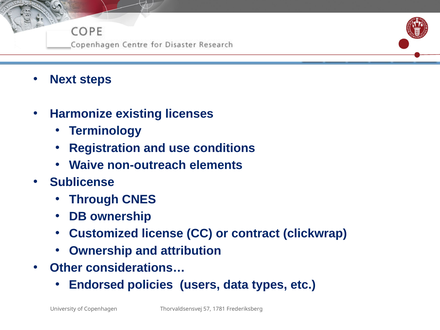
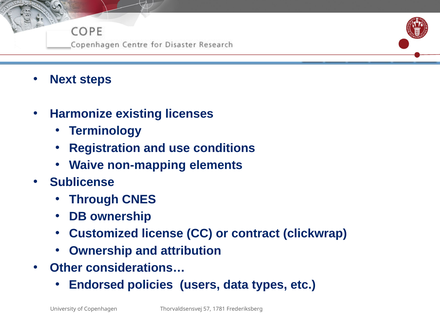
non-outreach: non-outreach -> non-mapping
